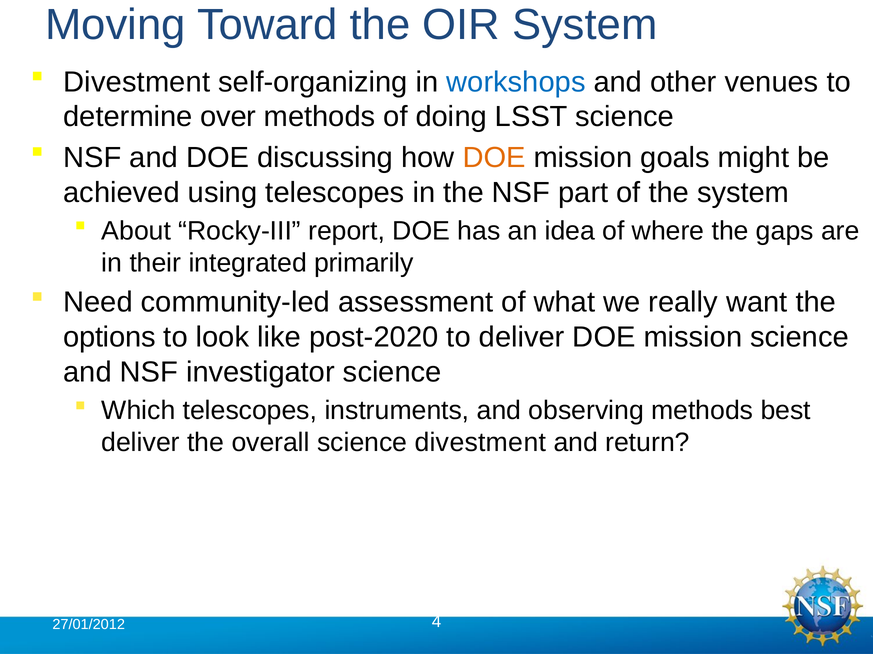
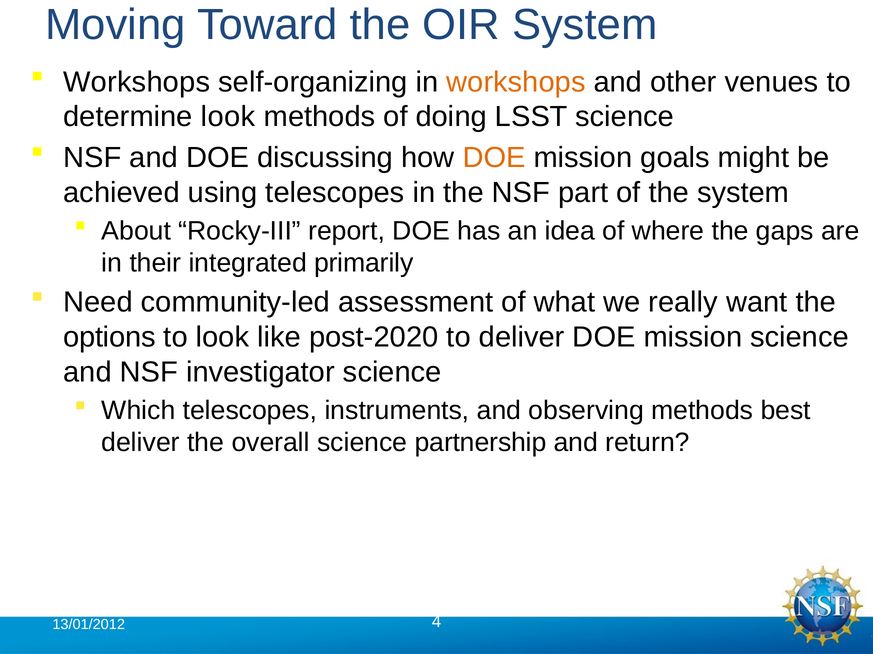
Divestment at (137, 82): Divestment -> Workshops
workshops at (516, 82) colour: blue -> orange
determine over: over -> look
science divestment: divestment -> partnership
27/01/2012: 27/01/2012 -> 13/01/2012
